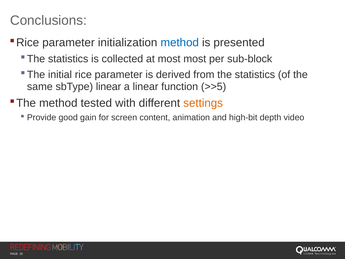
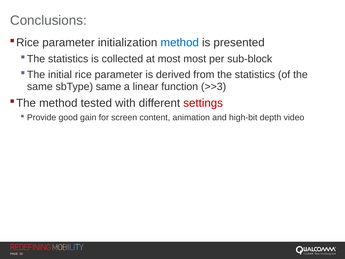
sbType linear: linear -> same
>>5: >>5 -> >>3
settings colour: orange -> red
